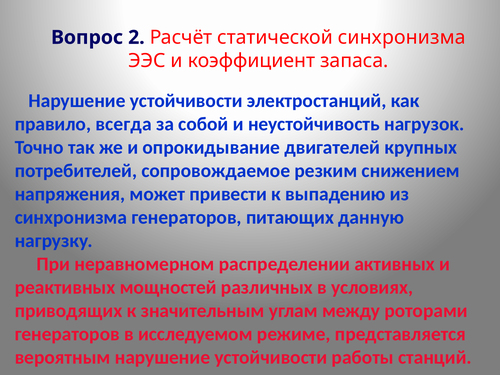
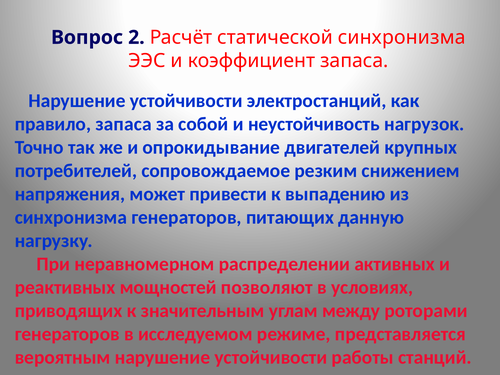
правило всегда: всегда -> запаса
различных: различных -> позволяют
